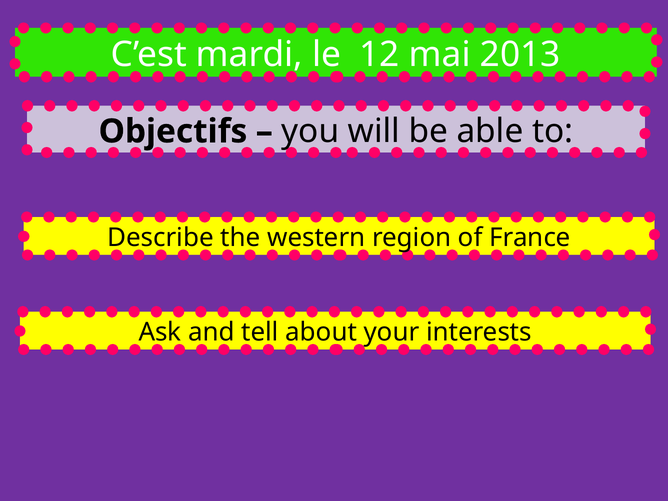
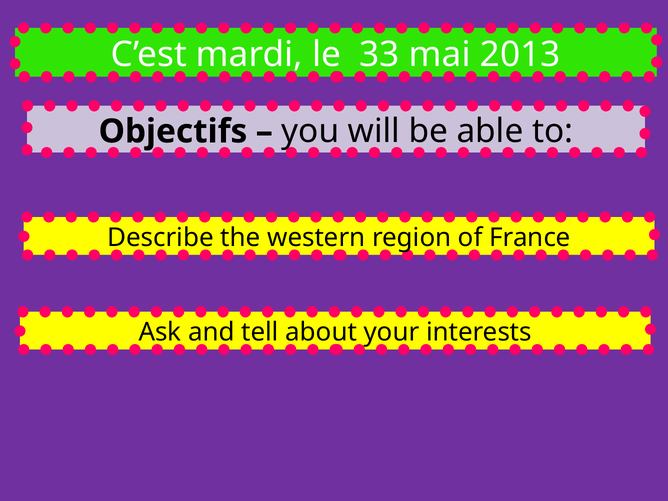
12: 12 -> 33
